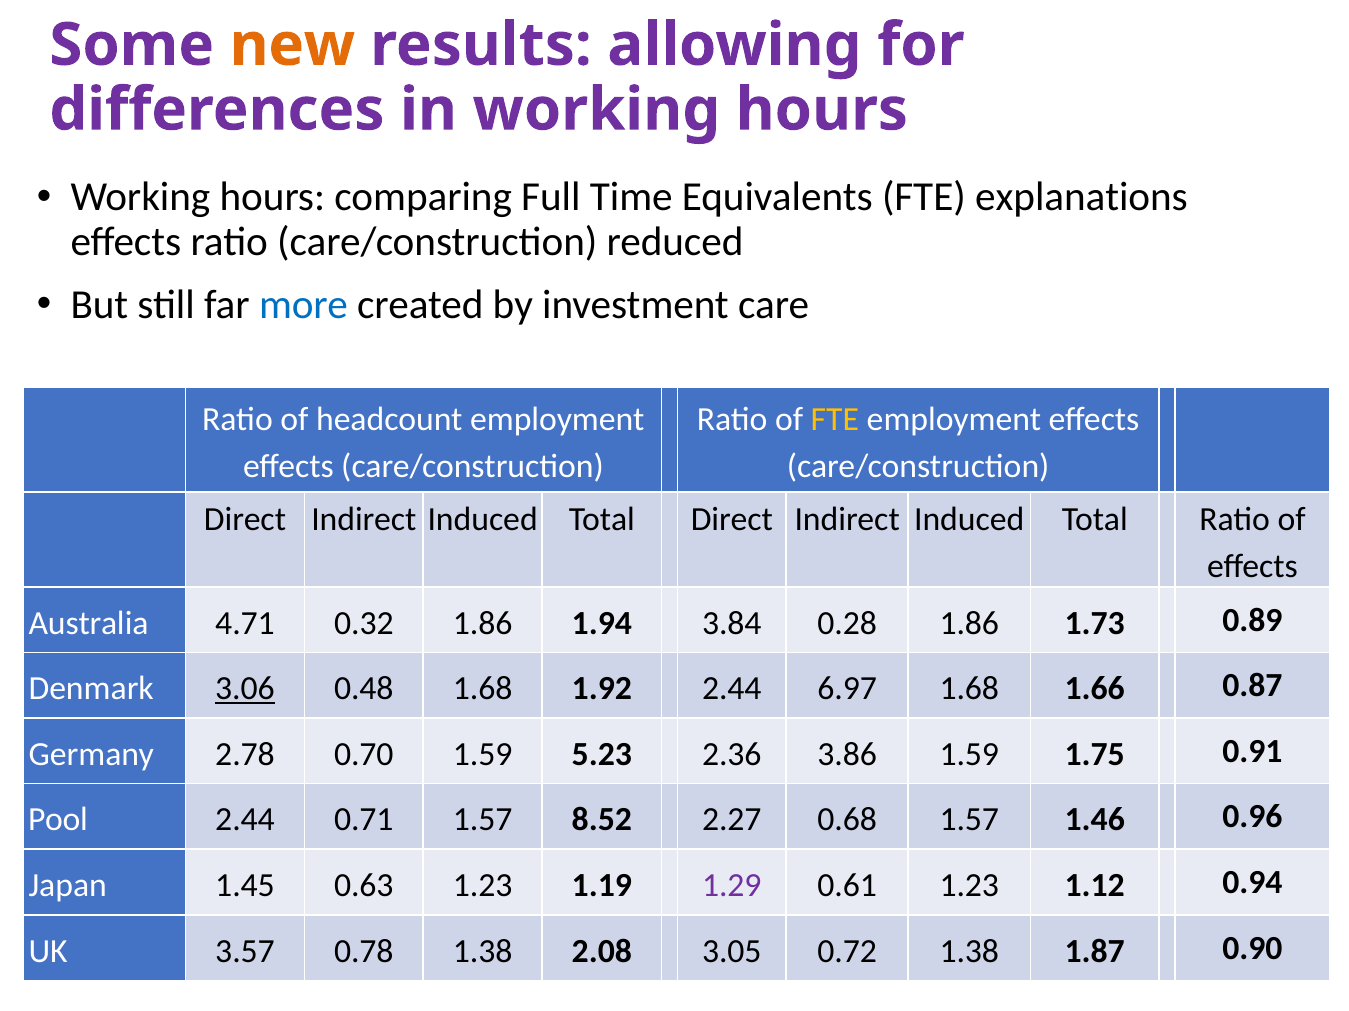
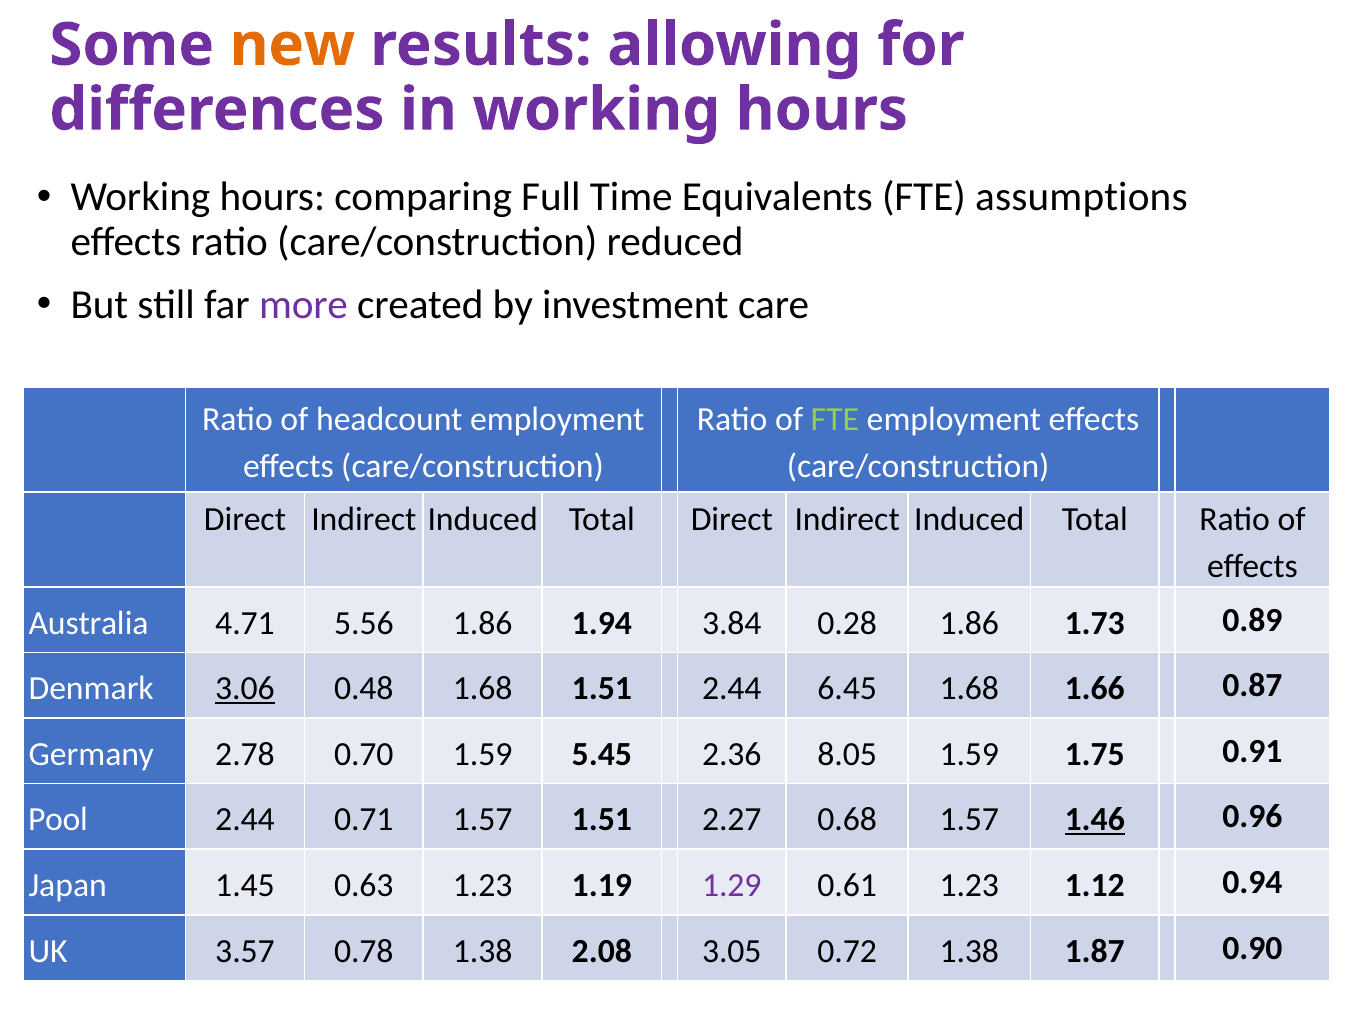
explanations: explanations -> assumptions
more colour: blue -> purple
FTE at (835, 420) colour: yellow -> light green
0.32: 0.32 -> 5.56
1.68 1.92: 1.92 -> 1.51
6.97: 6.97 -> 6.45
5.23: 5.23 -> 5.45
3.86: 3.86 -> 8.05
1.57 8.52: 8.52 -> 1.51
1.46 underline: none -> present
